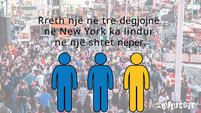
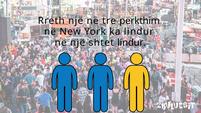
dëgjojnë: dëgjojnë -> përkthim
shtet nëpër: nëpër -> lindur
